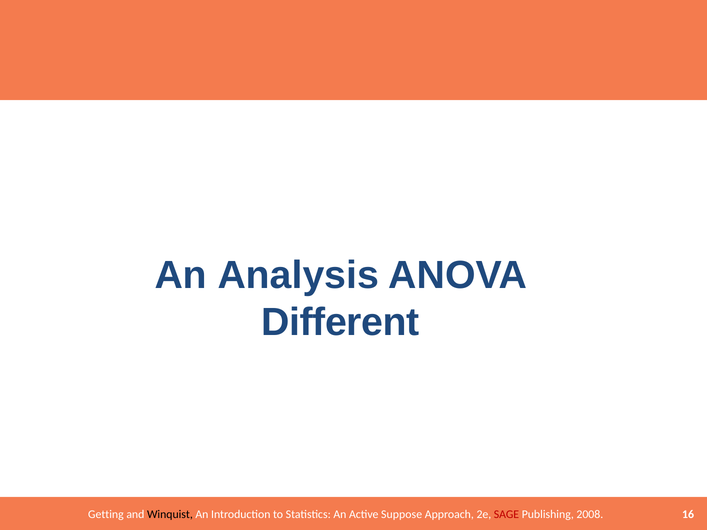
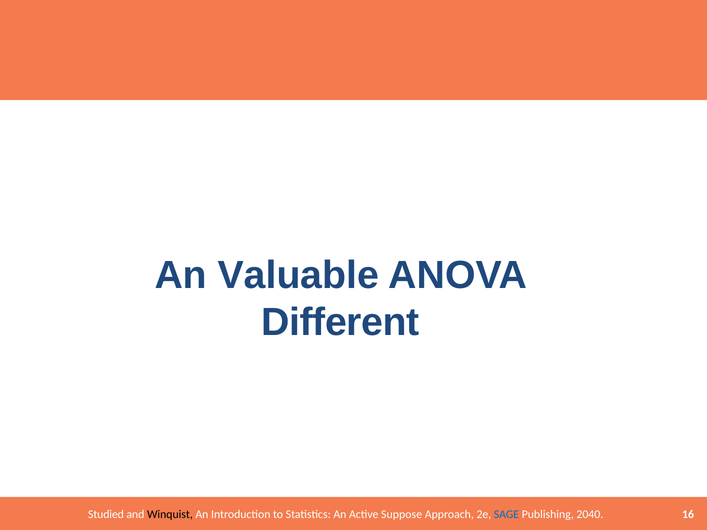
Analysis: Analysis -> Valuable
Getting: Getting -> Studied
SAGE colour: red -> blue
2008: 2008 -> 2040
